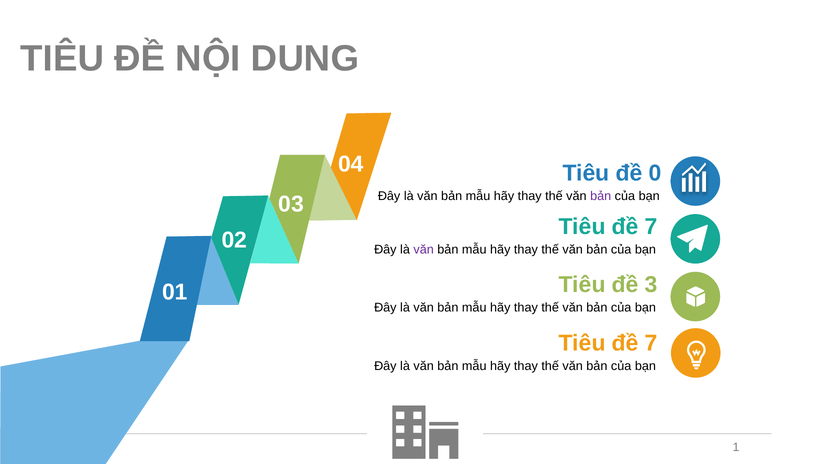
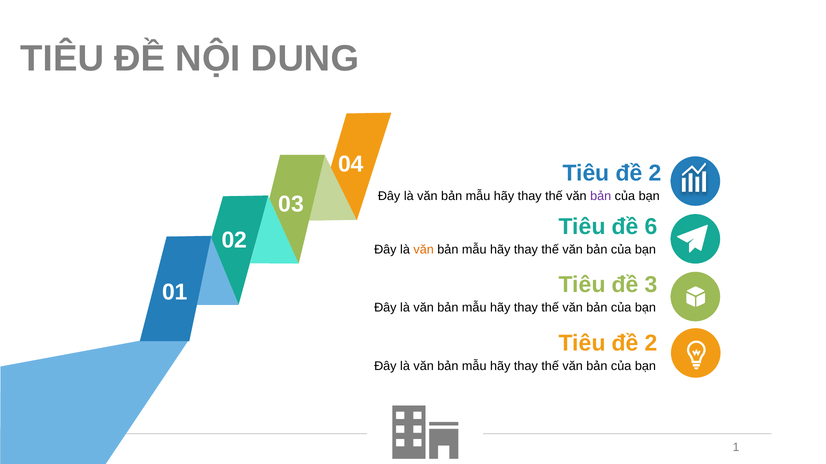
0 at (655, 173): 0 -> 2
7 at (651, 227): 7 -> 6
văn at (424, 250) colour: purple -> orange
7 at (651, 344): 7 -> 2
